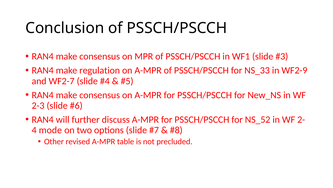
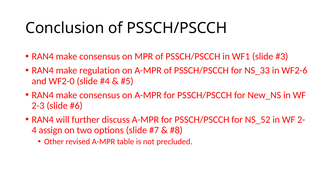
WF2-9: WF2-9 -> WF2-6
WF2-7: WF2-7 -> WF2-0
mode: mode -> assign
